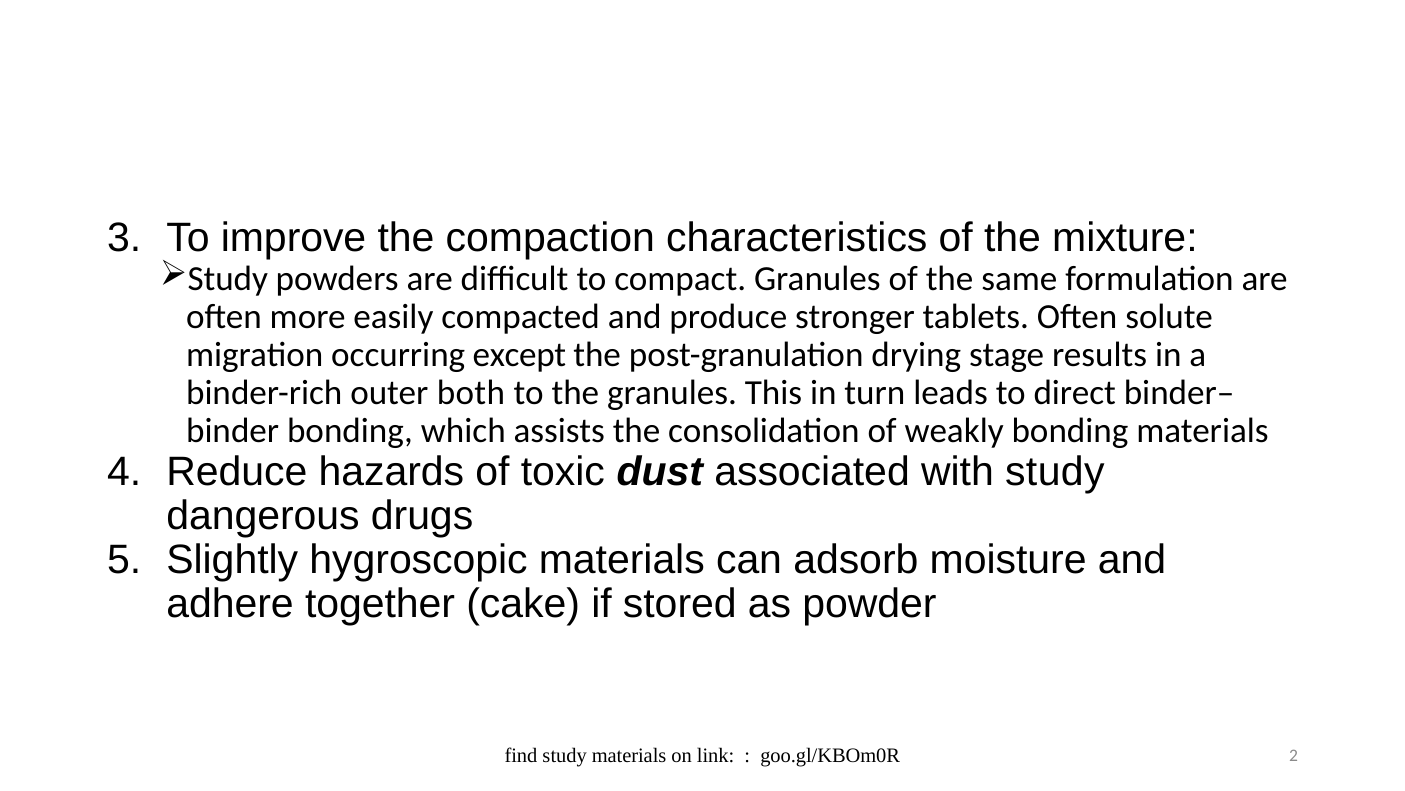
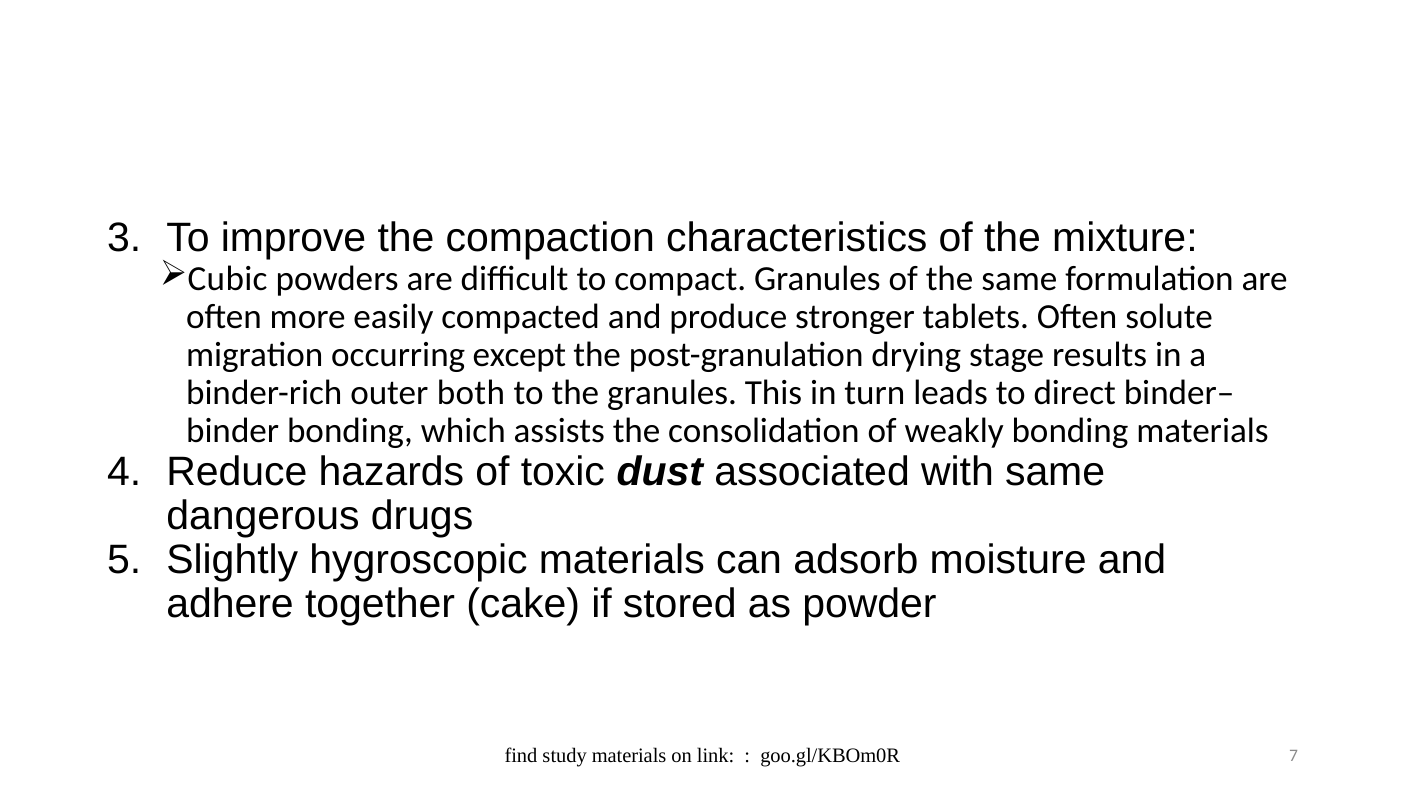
Study at (228, 279): Study -> Cubic
with study: study -> same
2: 2 -> 7
